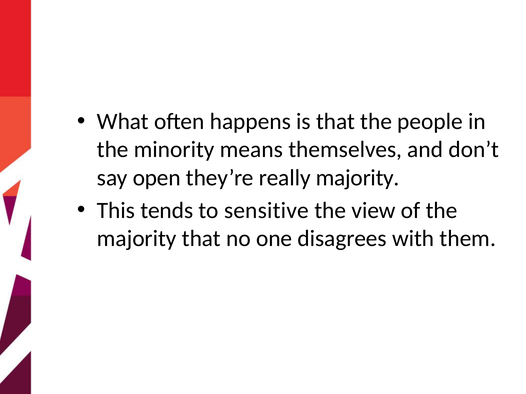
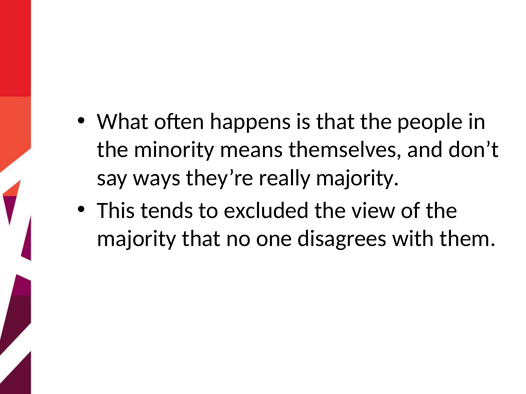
open: open -> ways
sensitive: sensitive -> excluded
